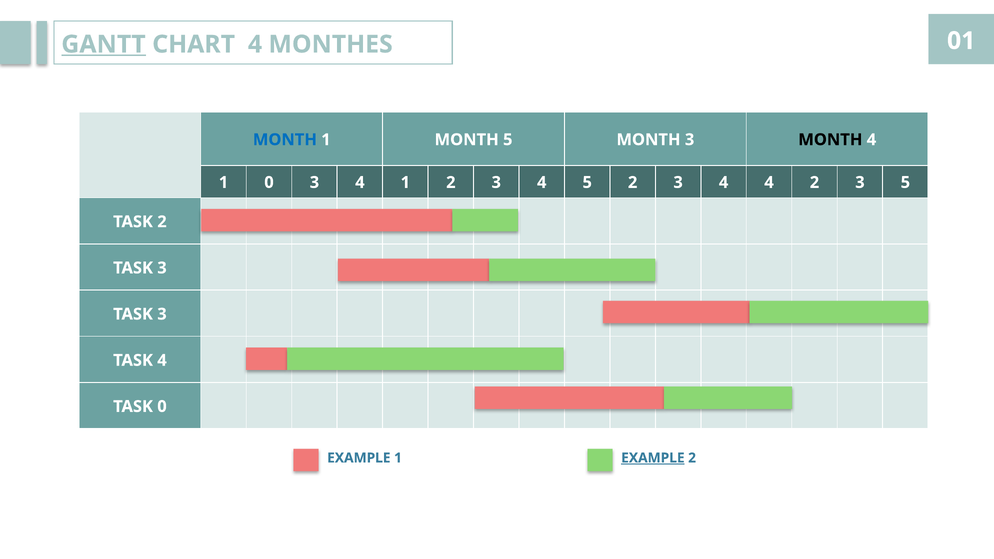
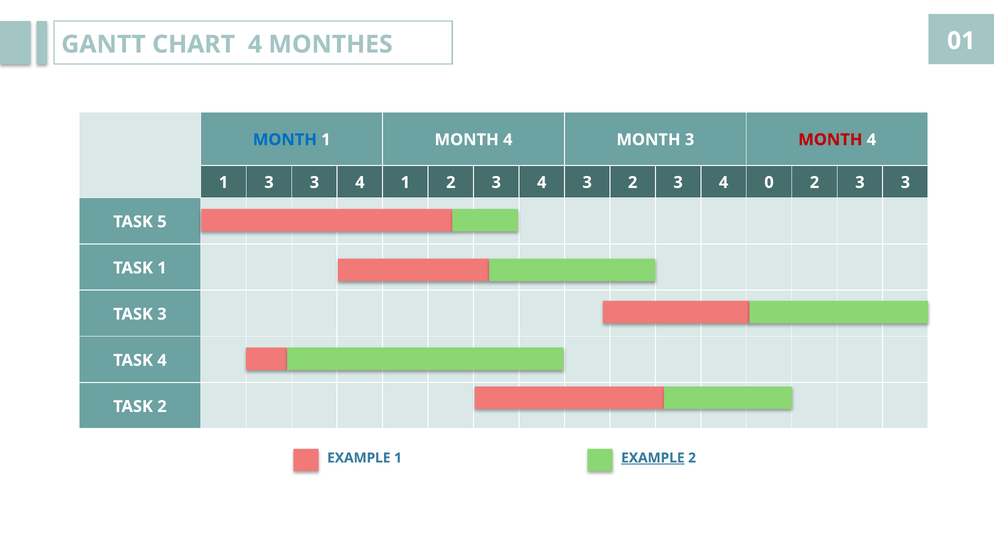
GANTT underline: present -> none
1 MONTH 5: 5 -> 4
MONTH at (830, 140) colour: black -> red
1 0: 0 -> 3
4 5: 5 -> 3
4 4: 4 -> 0
2 3 5: 5 -> 3
TASK 2: 2 -> 5
3 at (162, 268): 3 -> 1
TASK 0: 0 -> 2
